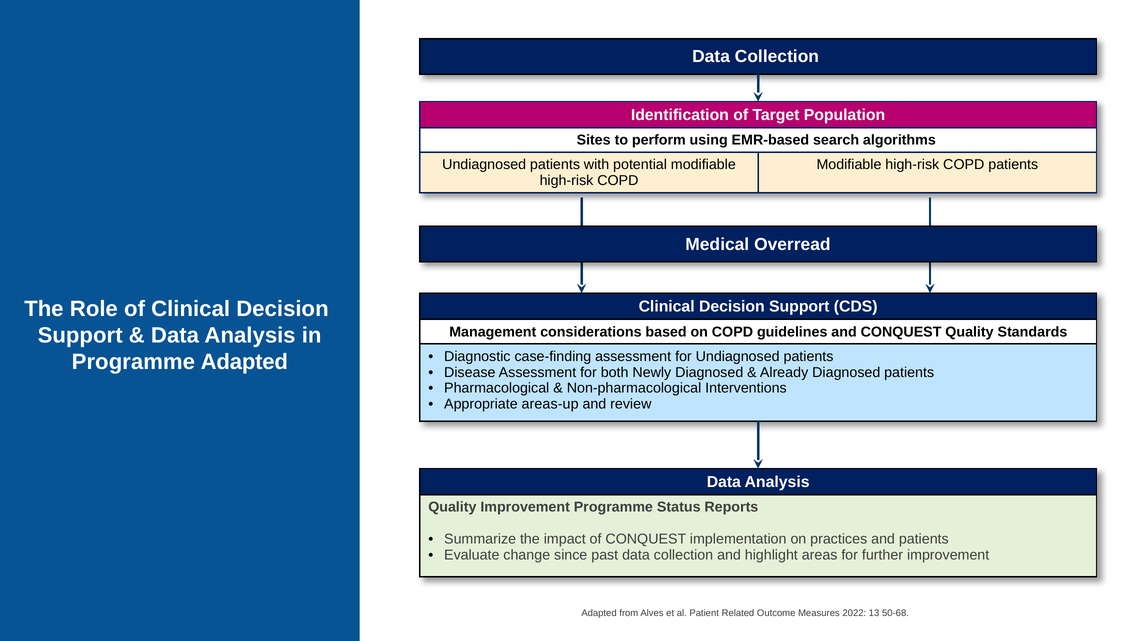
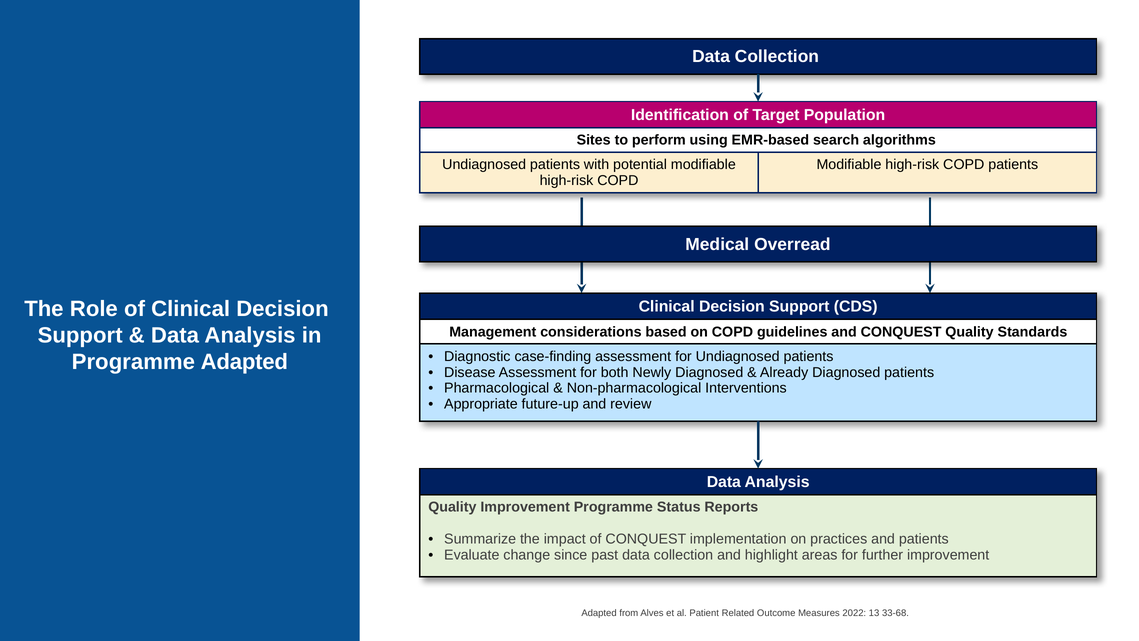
areas-up: areas-up -> future-up
50-68: 50-68 -> 33-68
